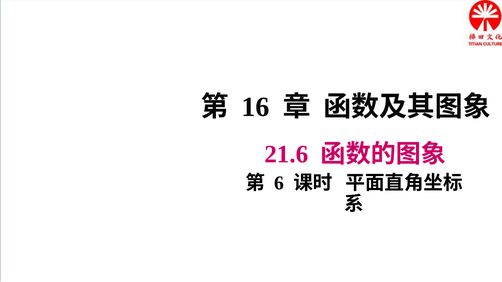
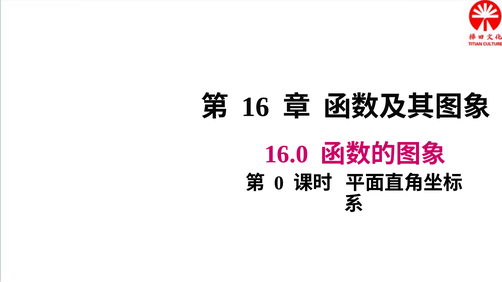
21.6: 21.6 -> 16.0
6: 6 -> 0
